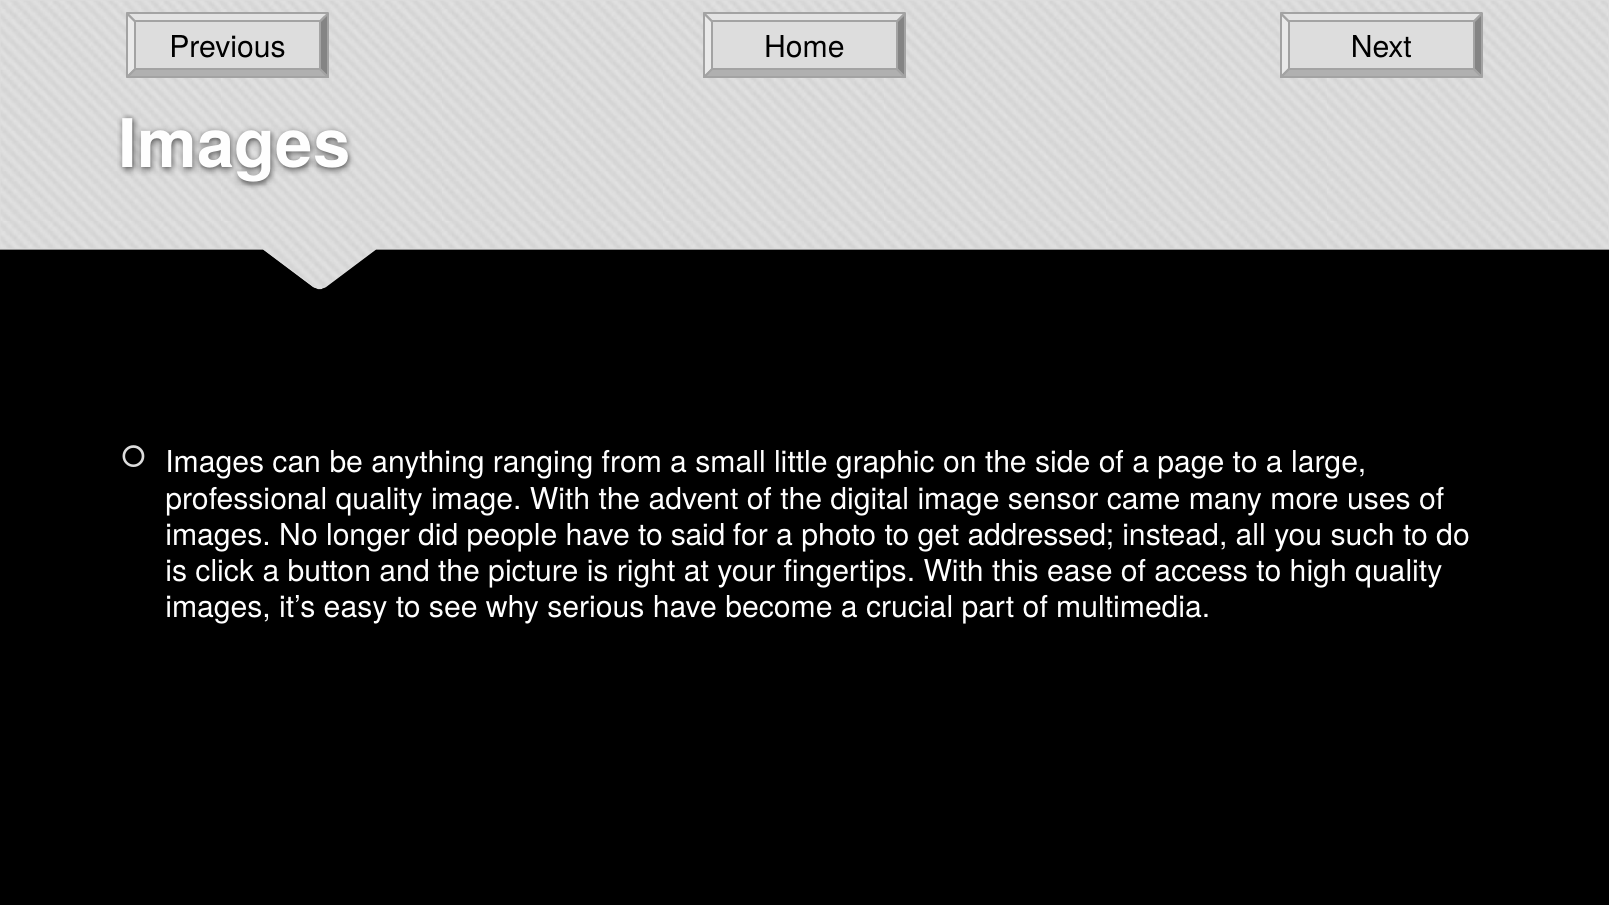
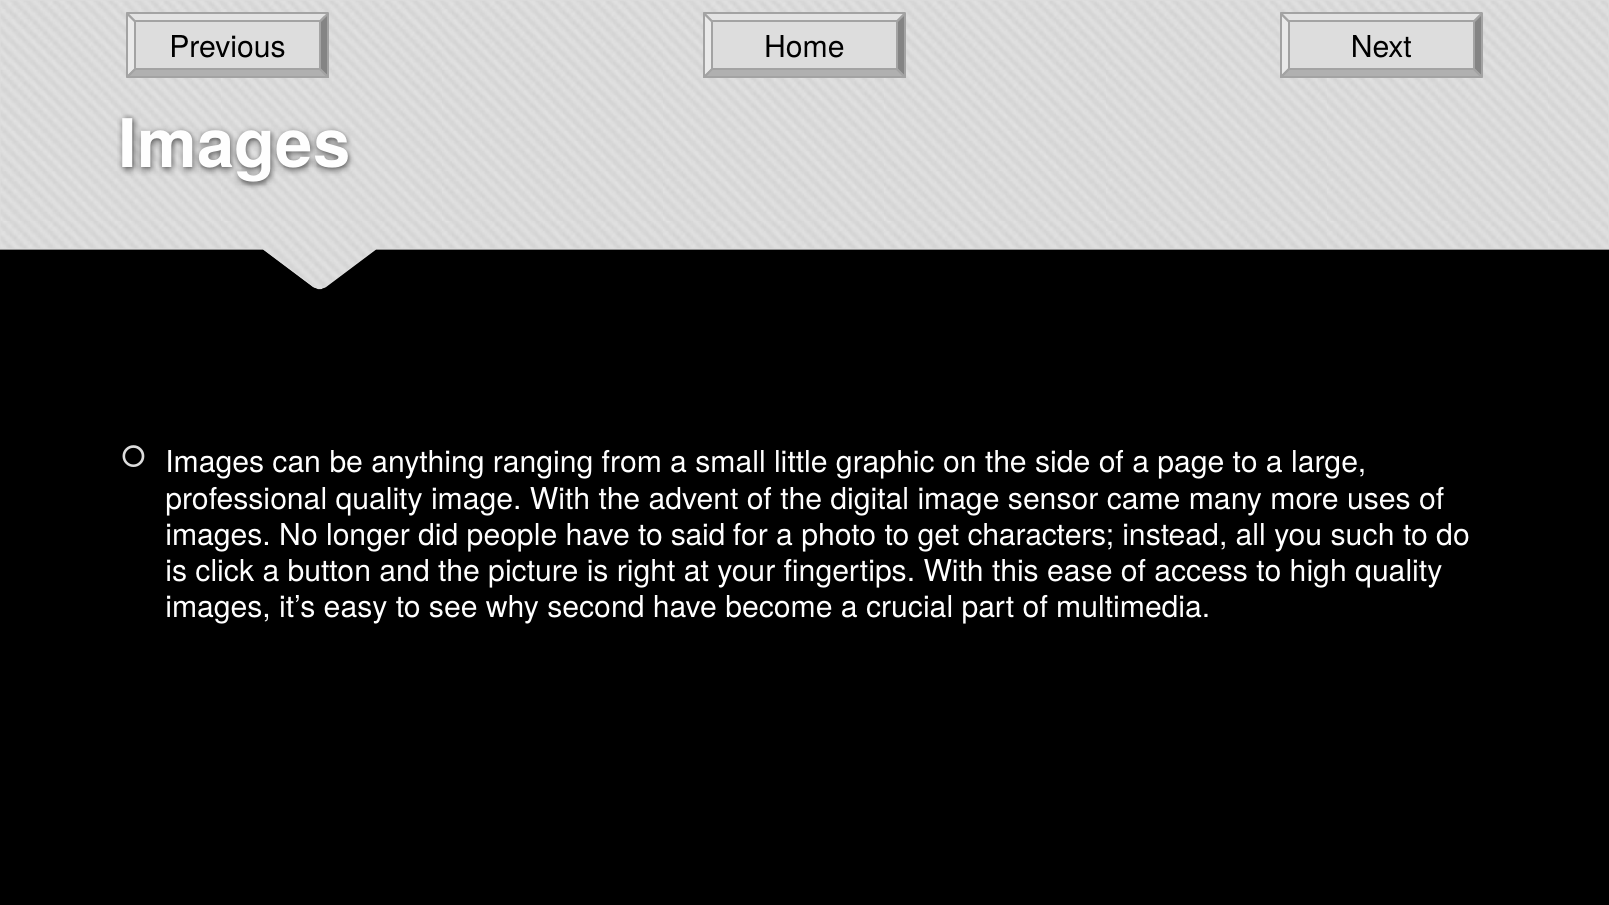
addressed: addressed -> characters
serious: serious -> second
